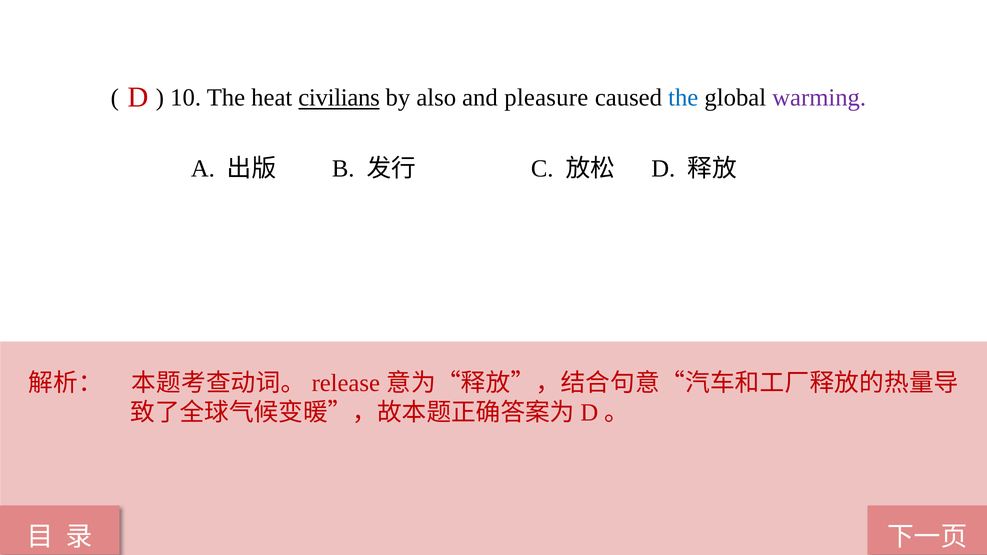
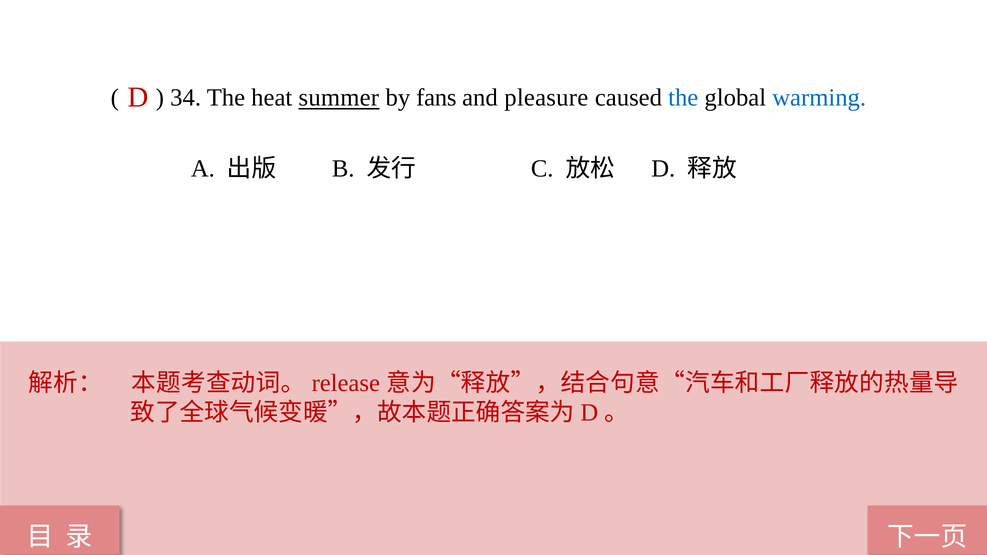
10: 10 -> 34
civilians: civilians -> summer
also: also -> fans
warming colour: purple -> blue
